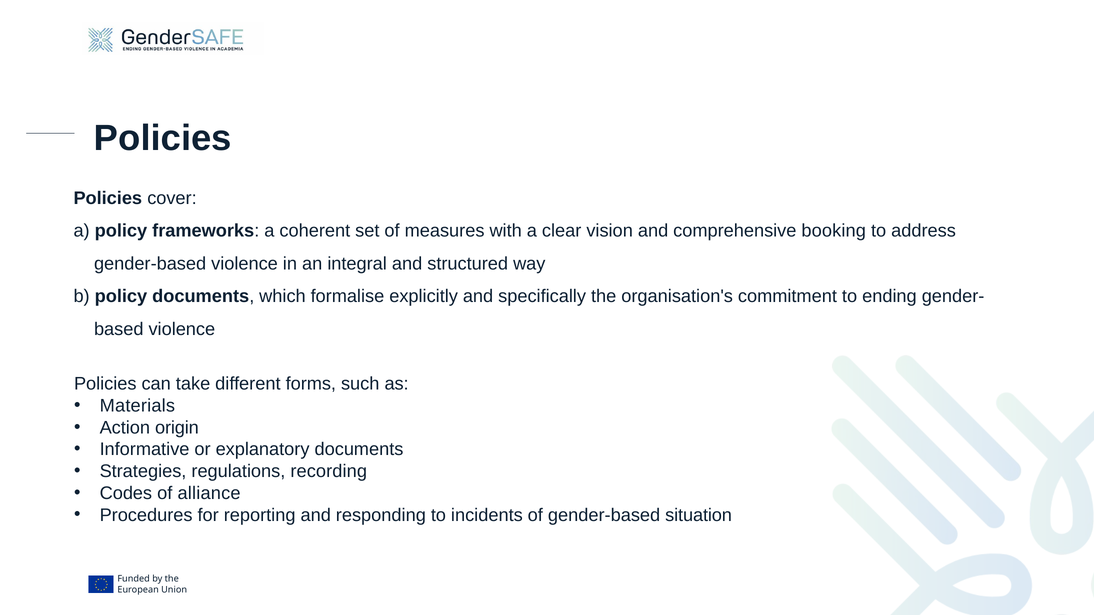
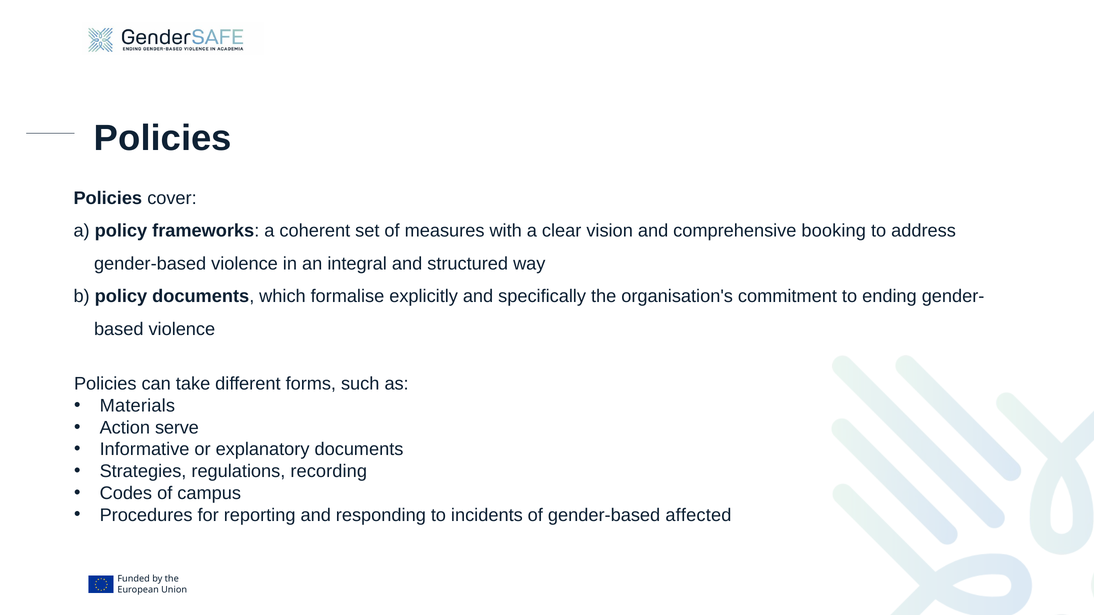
origin: origin -> serve
alliance: alliance -> campus
situation: situation -> affected
